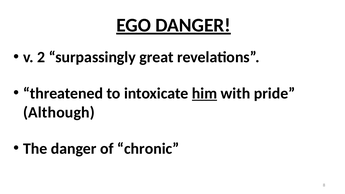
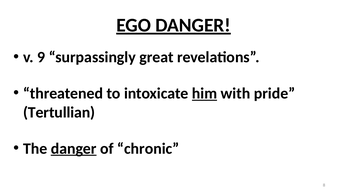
2: 2 -> 9
Although: Although -> Tertullian
danger at (74, 149) underline: none -> present
